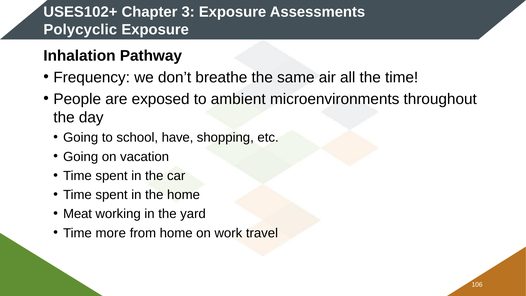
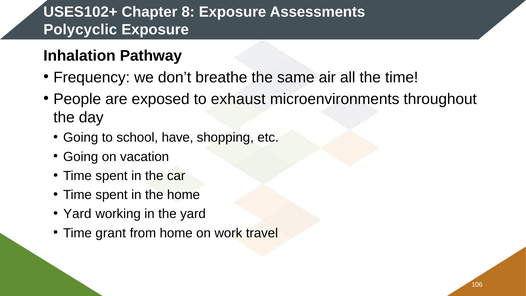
3: 3 -> 8
ambient: ambient -> exhaust
Meat at (78, 214): Meat -> Yard
more: more -> grant
